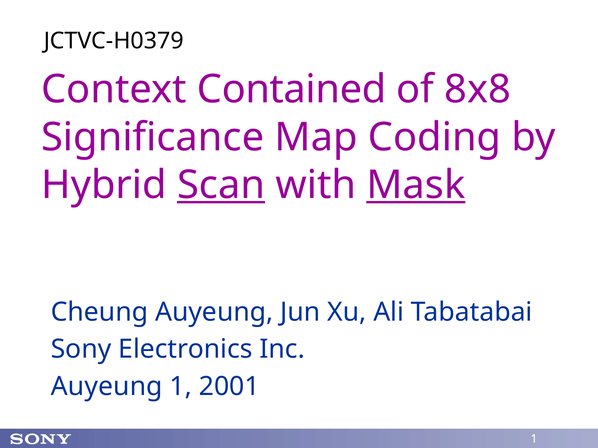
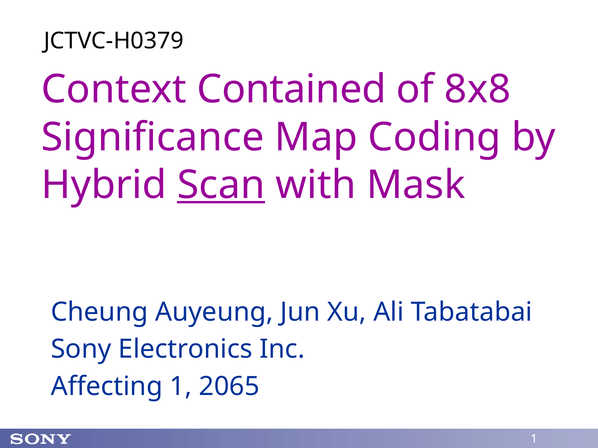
Mask underline: present -> none
Auyeung at (107, 387): Auyeung -> Affecting
2001: 2001 -> 2065
